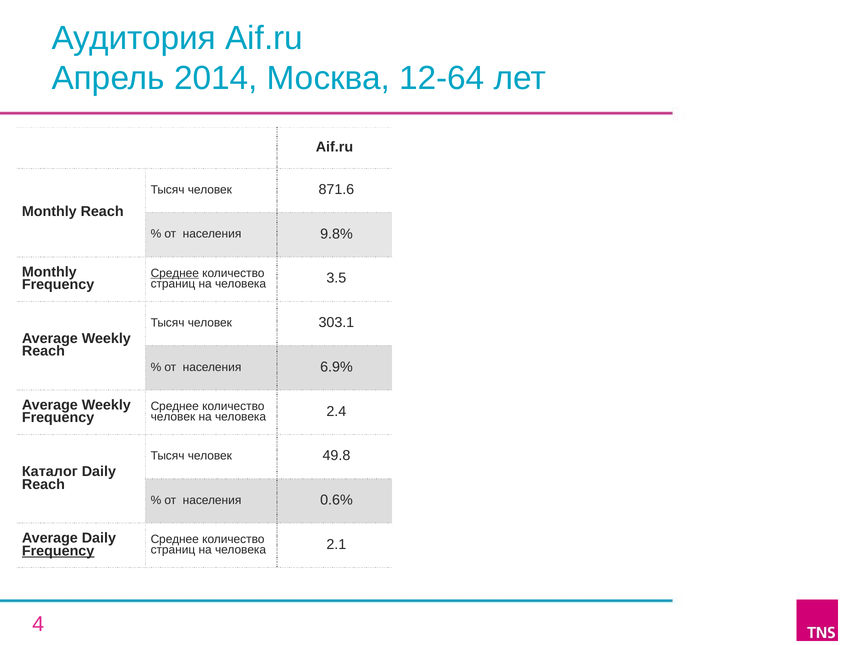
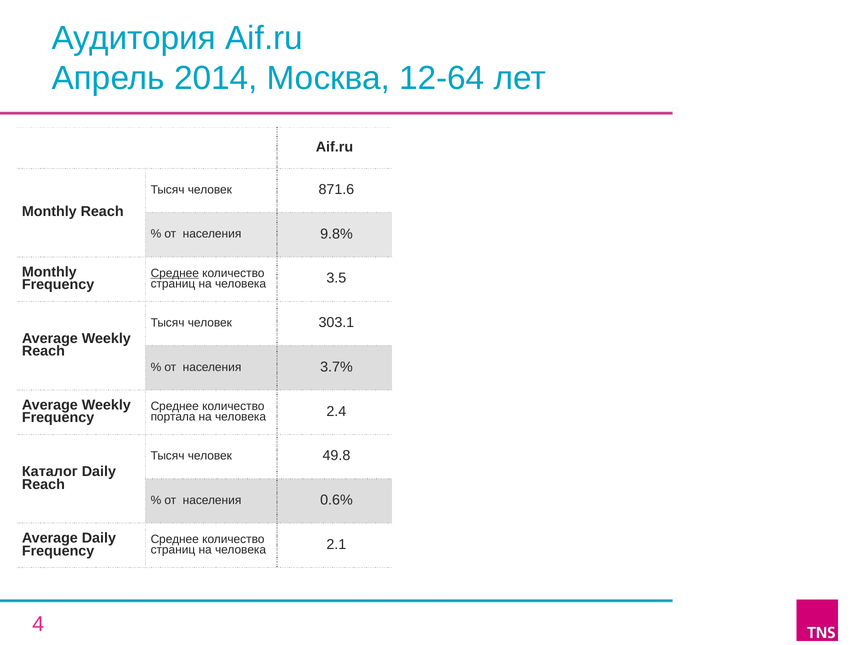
6.9%: 6.9% -> 3.7%
человек at (173, 417): человек -> портала
Frequency at (58, 551) underline: present -> none
